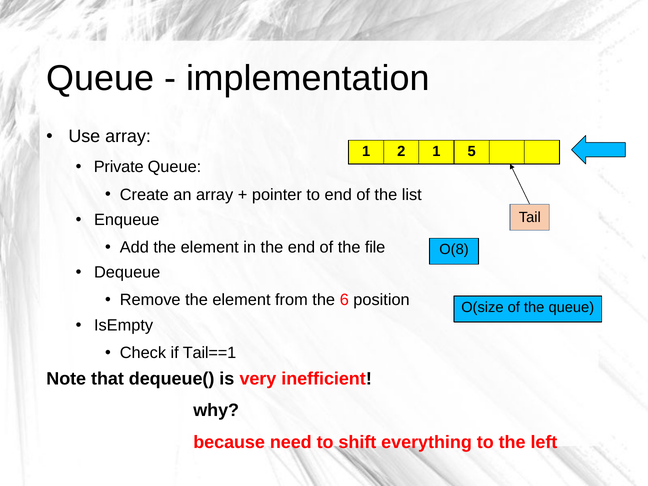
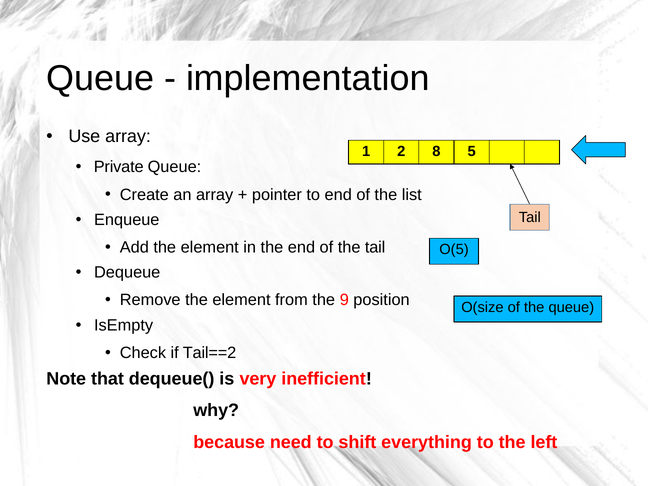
2 1: 1 -> 8
the file: file -> tail
O(8: O(8 -> O(5
6: 6 -> 9
Tail==1: Tail==1 -> Tail==2
